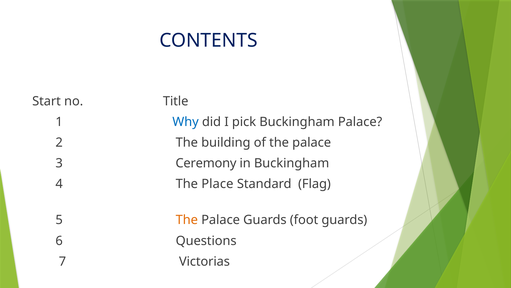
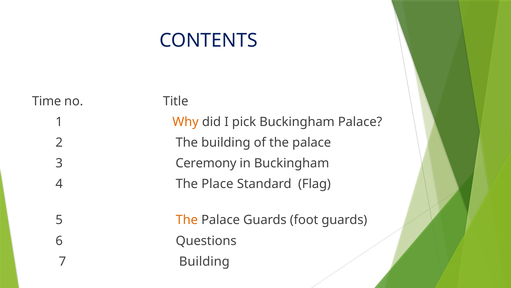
Start: Start -> Time
Why colour: blue -> orange
7 Victorias: Victorias -> Building
